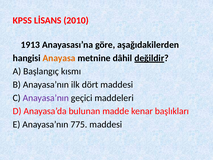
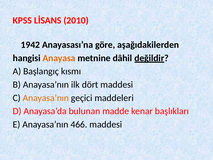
1913: 1913 -> 1942
Anayasa’nın at (46, 98) colour: purple -> orange
775: 775 -> 466
